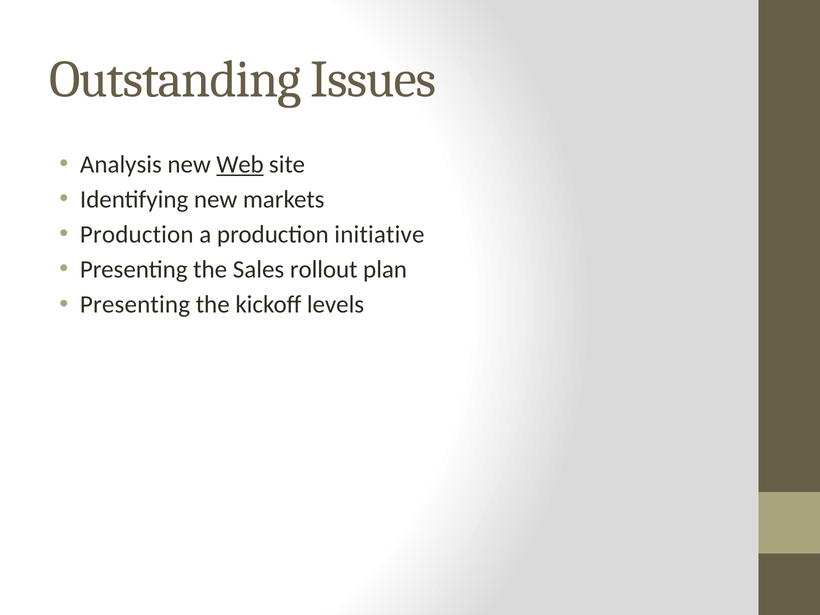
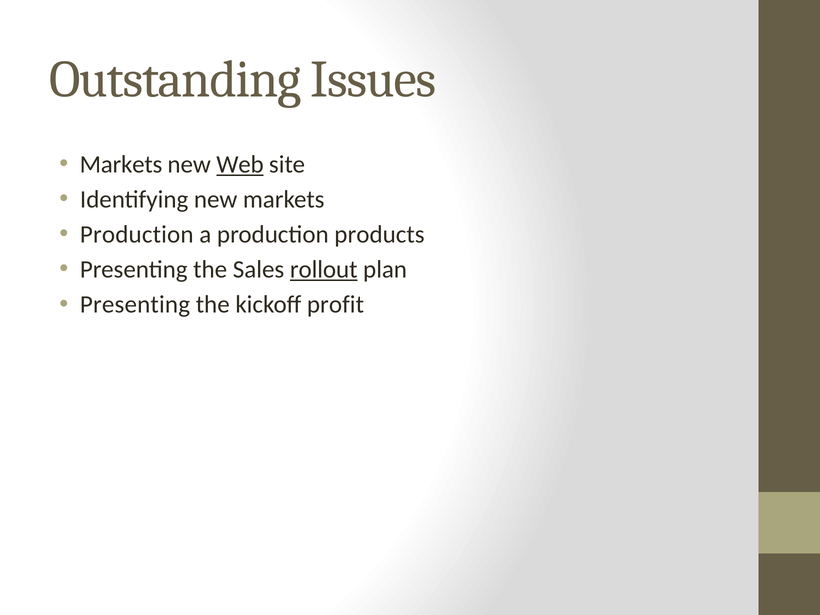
Analysis at (121, 164): Analysis -> Markets
initiative: initiative -> products
rollout underline: none -> present
levels: levels -> profit
